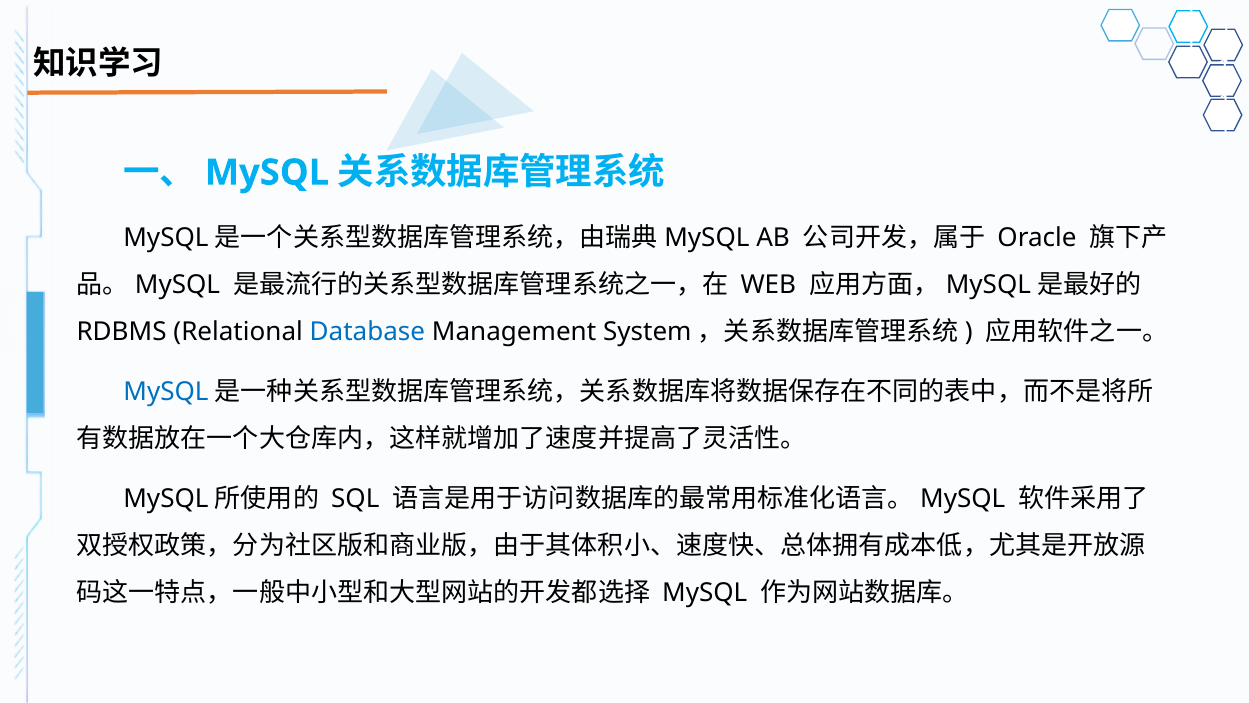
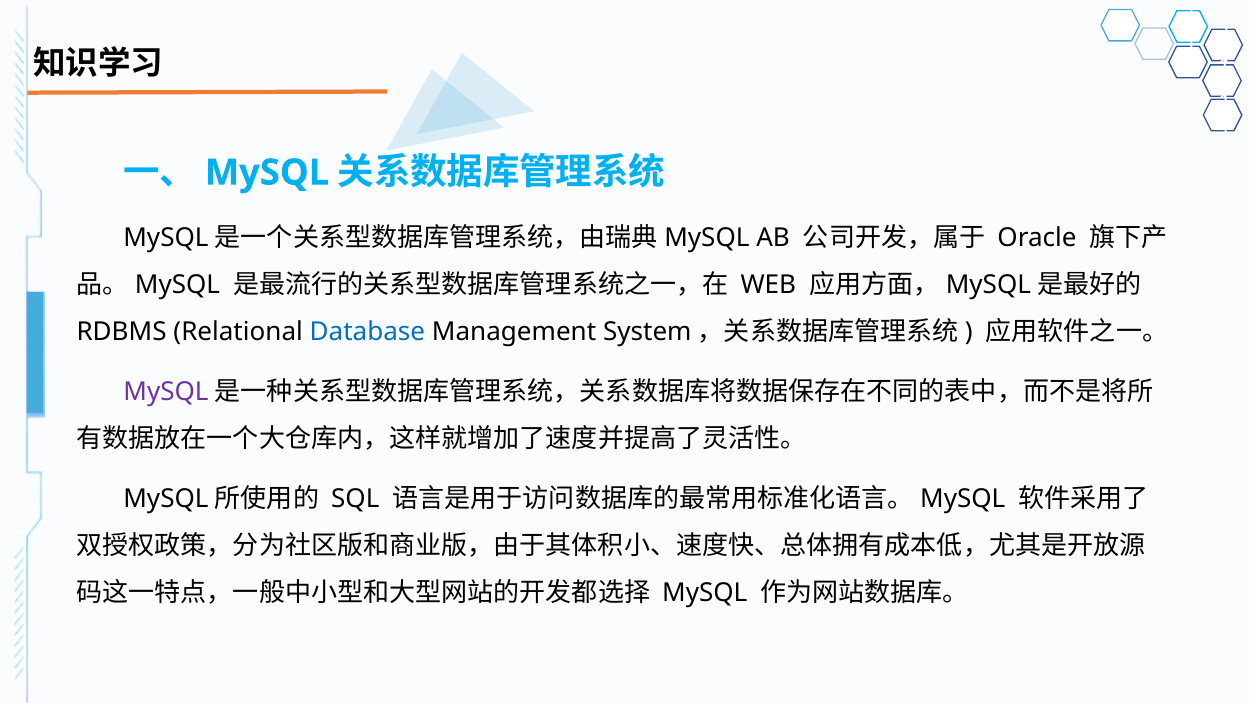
MySQL at (166, 392) colour: blue -> purple
